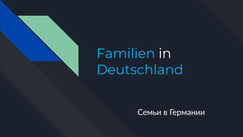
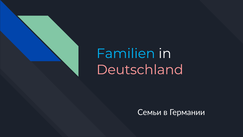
Deutschland colour: light blue -> pink
